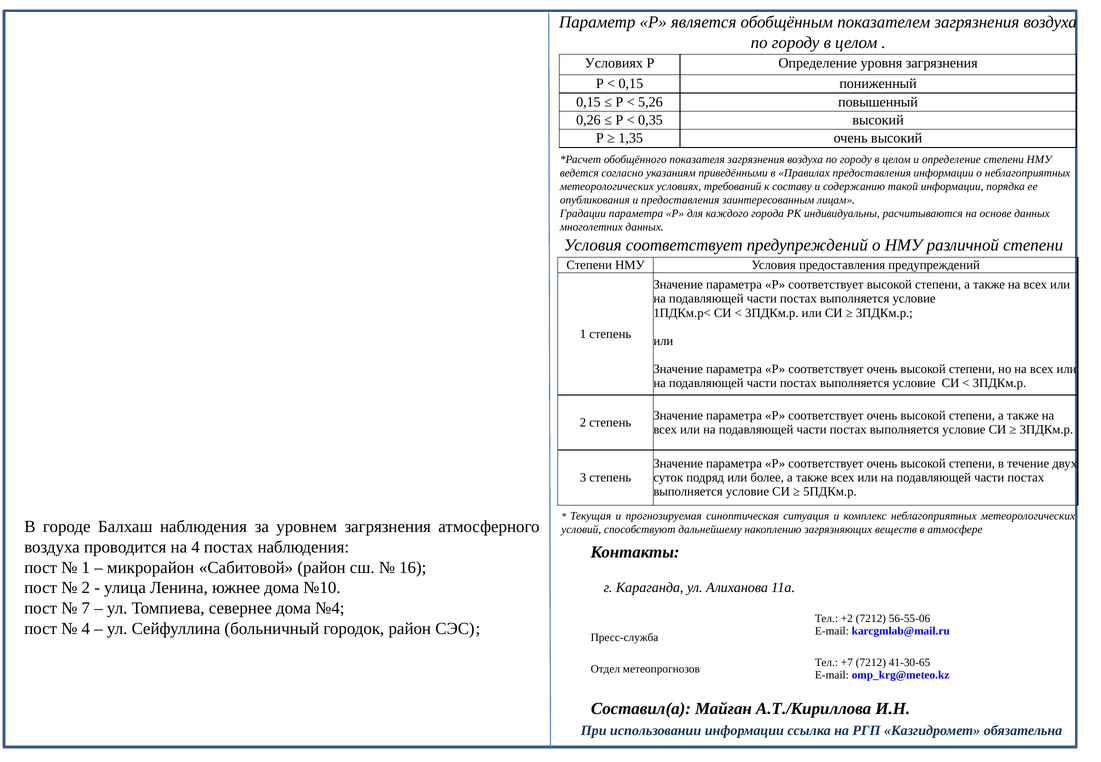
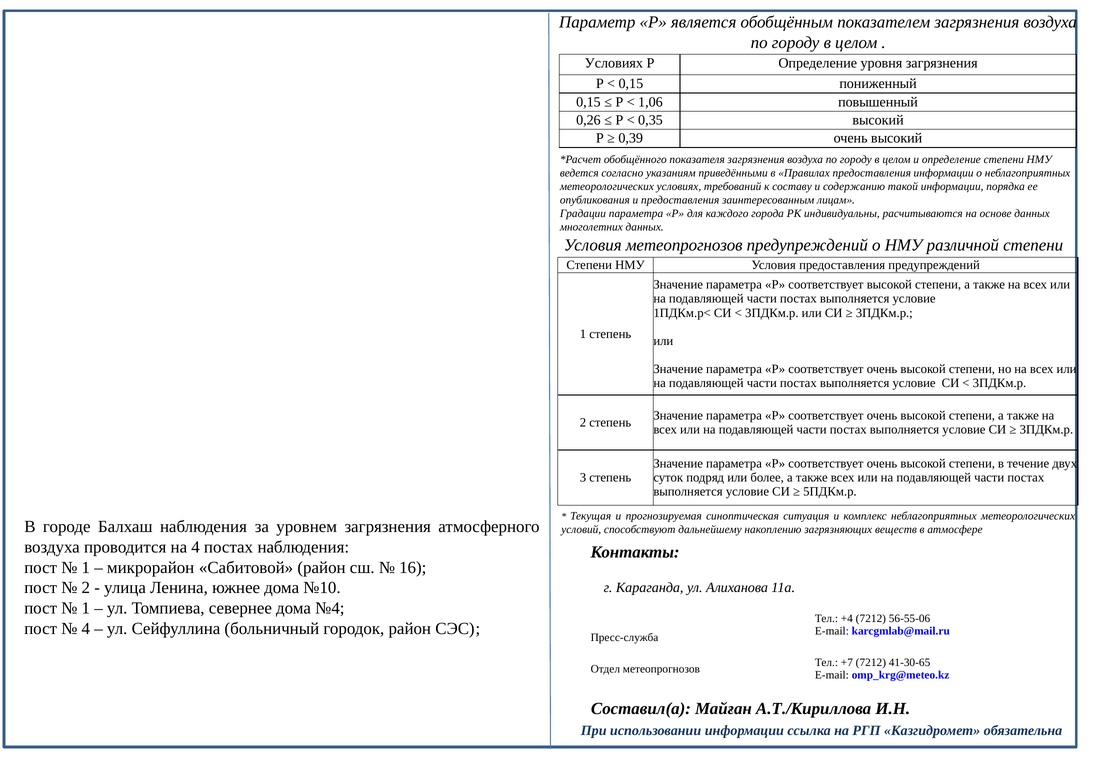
5,26: 5,26 -> 1,06
1,35: 1,35 -> 0,39
Условия соответствует: соответствует -> метеопрогнозов
7 at (86, 608): 7 -> 1
+2: +2 -> +4
